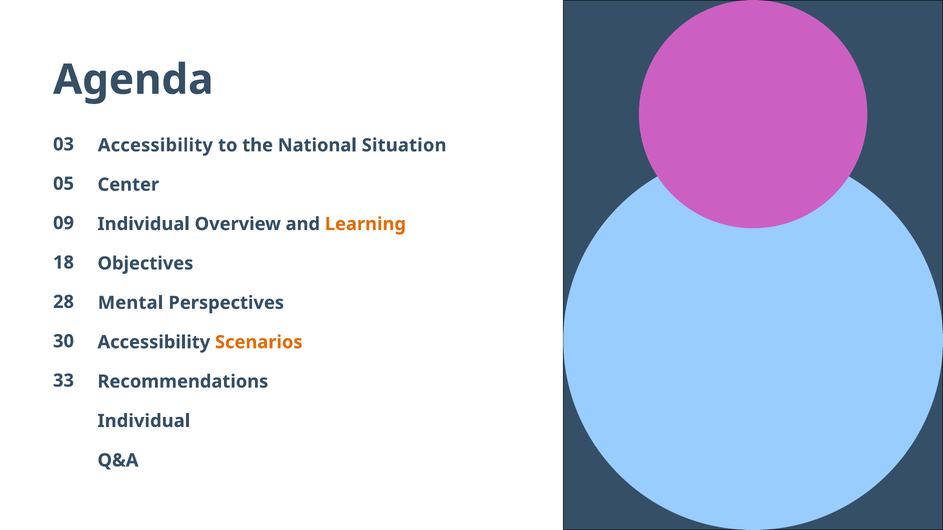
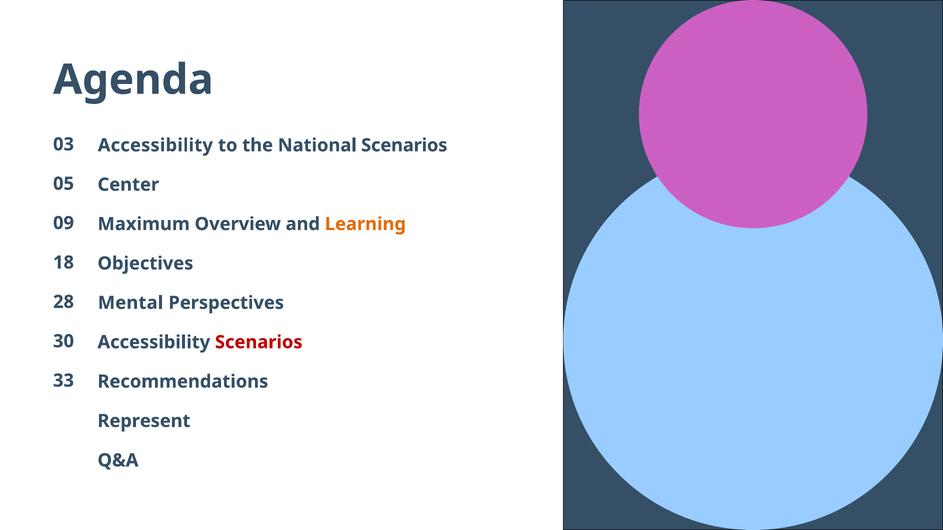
National Situation: Situation -> Scenarios
Individual at (144, 224): Individual -> Maximum
Scenarios at (259, 342) colour: orange -> red
Individual at (144, 421): Individual -> Represent
